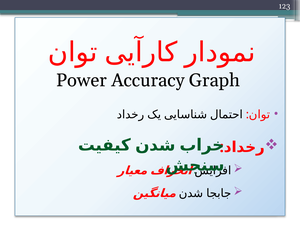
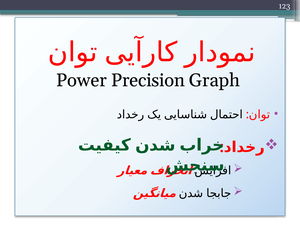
Accuracy: Accuracy -> Precision
